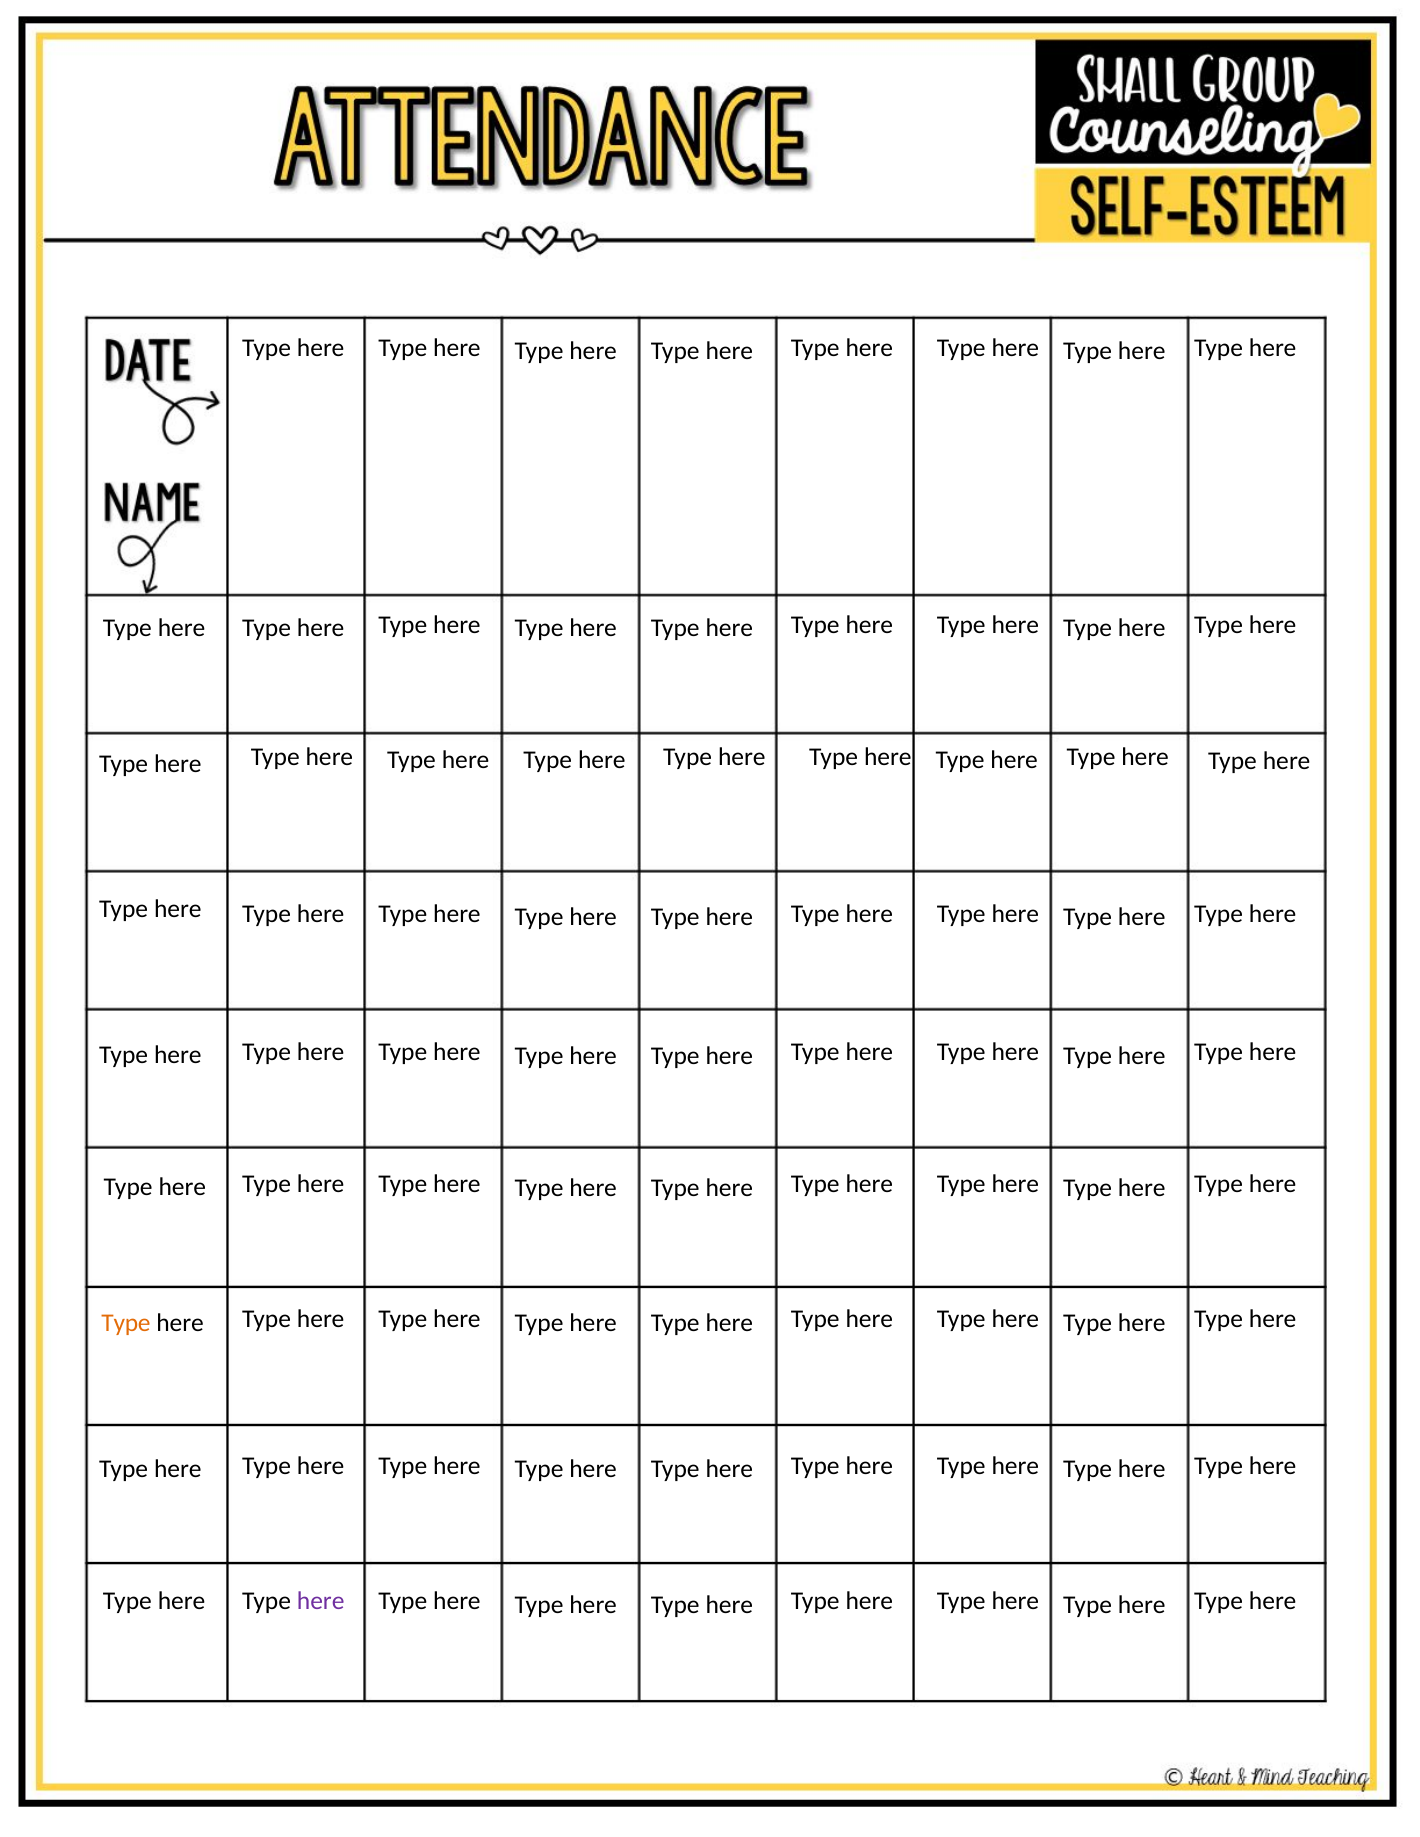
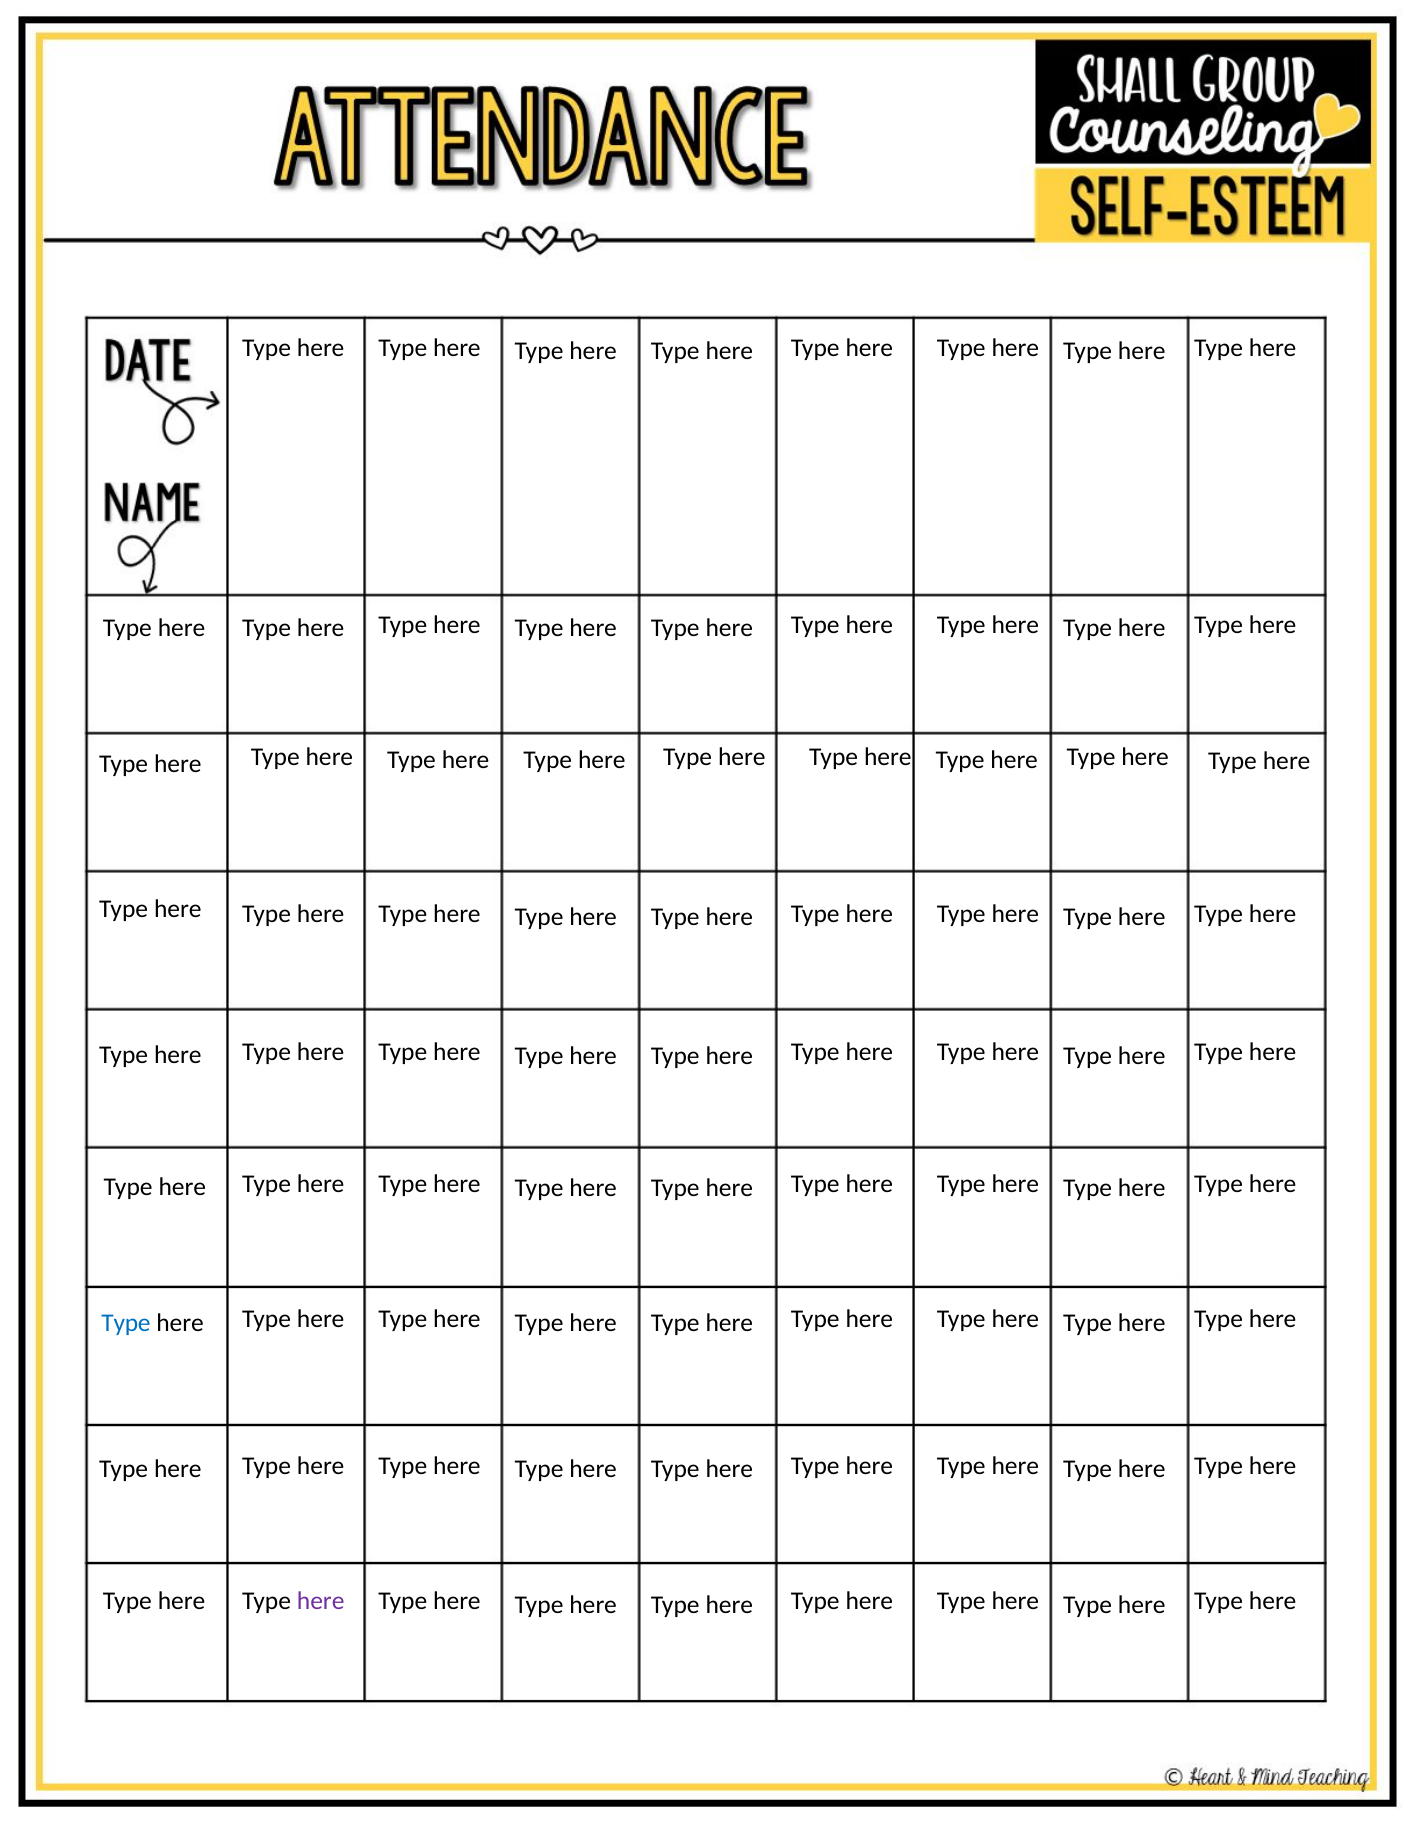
Type at (126, 1323) colour: orange -> blue
